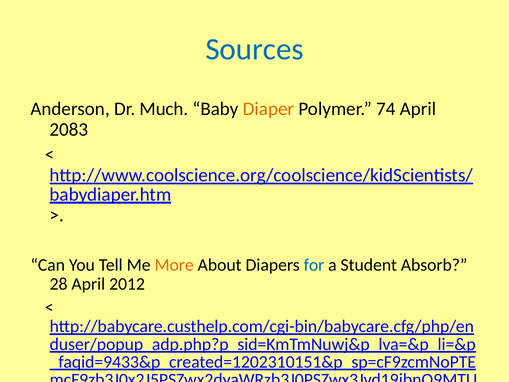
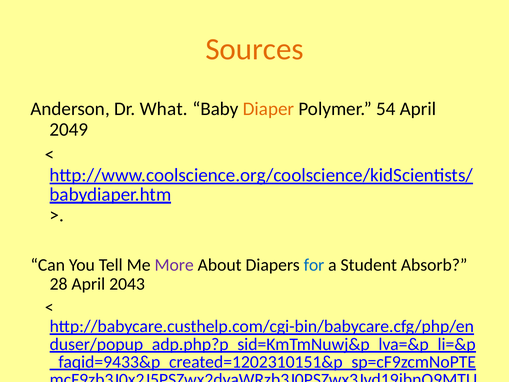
Sources colour: blue -> orange
Much: Much -> What
74: 74 -> 54
2083: 2083 -> 2049
More colour: orange -> purple
2012: 2012 -> 2043
